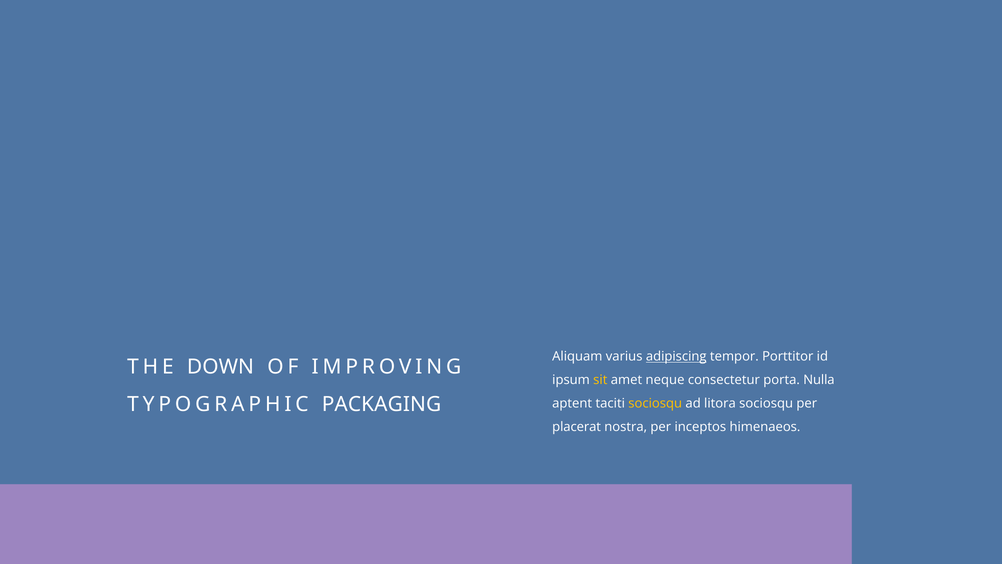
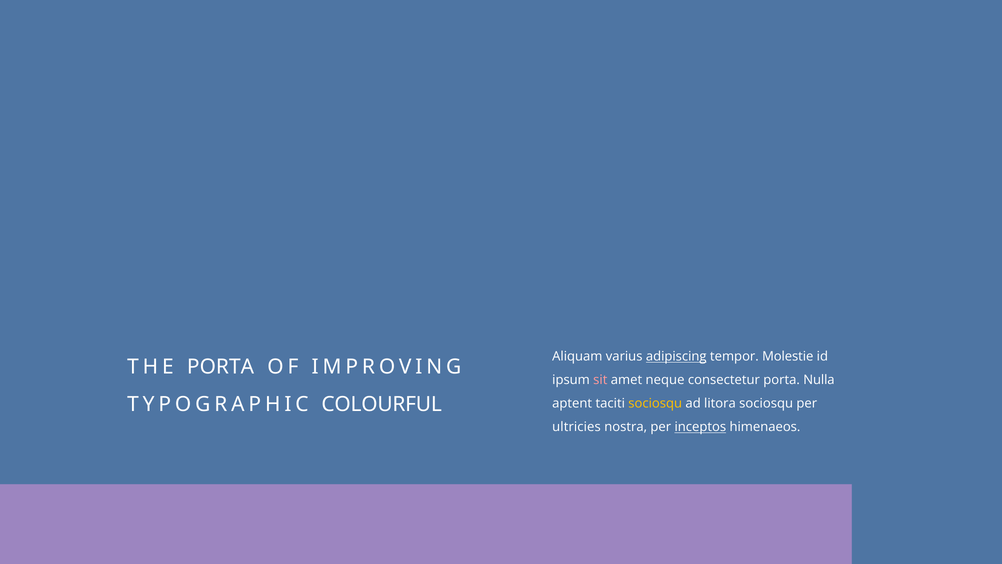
Porttitor: Porttitor -> Molestie
THE DOWN: DOWN -> PORTA
sit colour: yellow -> pink
PACKAGING: PACKAGING -> COLOURFUL
placerat: placerat -> ultricies
inceptos underline: none -> present
